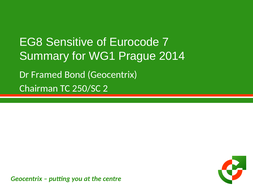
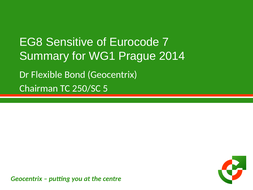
Framed: Framed -> Flexible
2: 2 -> 5
